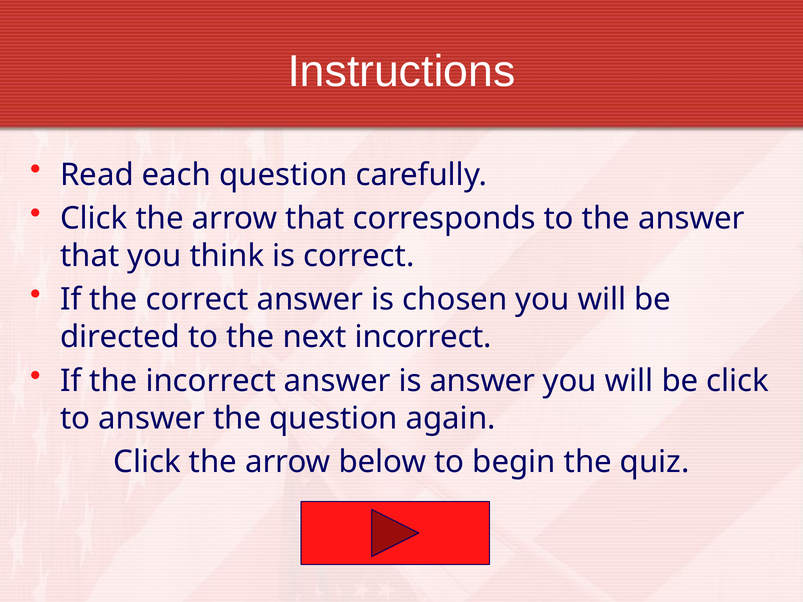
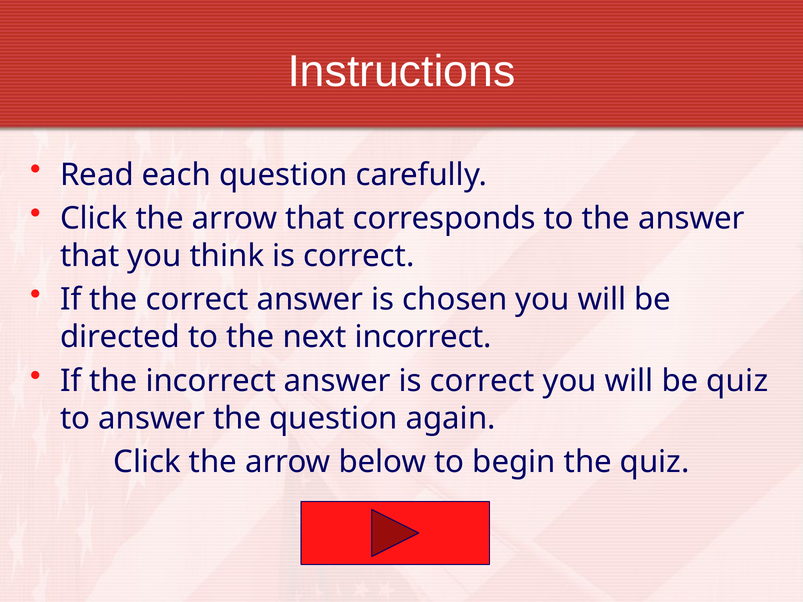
answer is answer: answer -> correct
be click: click -> quiz
